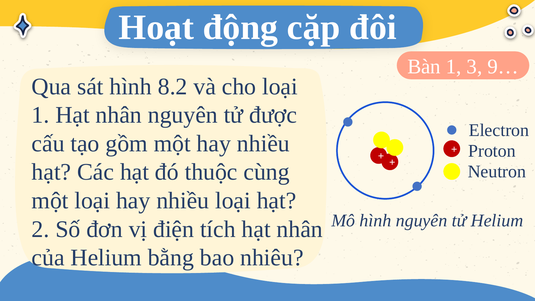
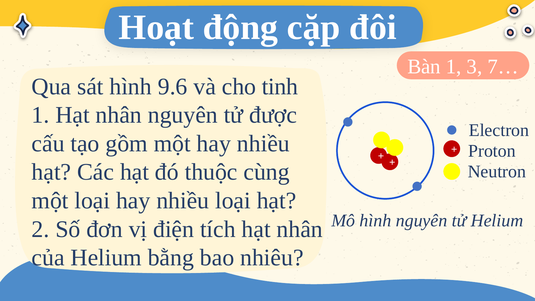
9…: 9… -> 7…
8.2: 8.2 -> 9.6
cho loại: loại -> tinh
